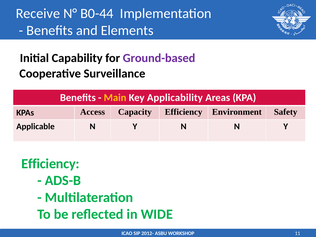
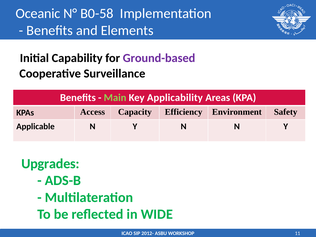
Receive: Receive -> Oceanic
B0-44: B0-44 -> B0-58
Main colour: yellow -> light green
Efficiency at (50, 164): Efficiency -> Upgrades
